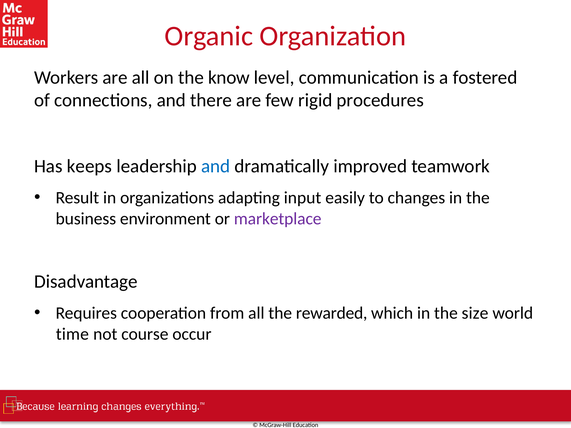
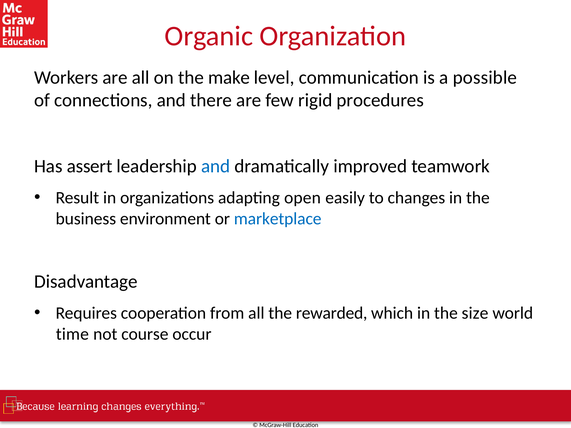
know: know -> make
fostered: fostered -> possible
keeps: keeps -> assert
input: input -> open
marketplace colour: purple -> blue
